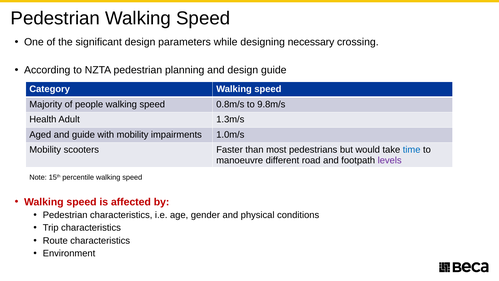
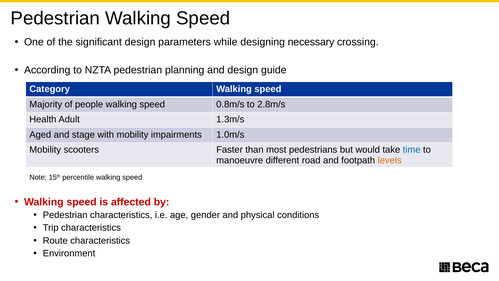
9.8m/s: 9.8m/s -> 2.8m/s
and guide: guide -> stage
levels colour: purple -> orange
